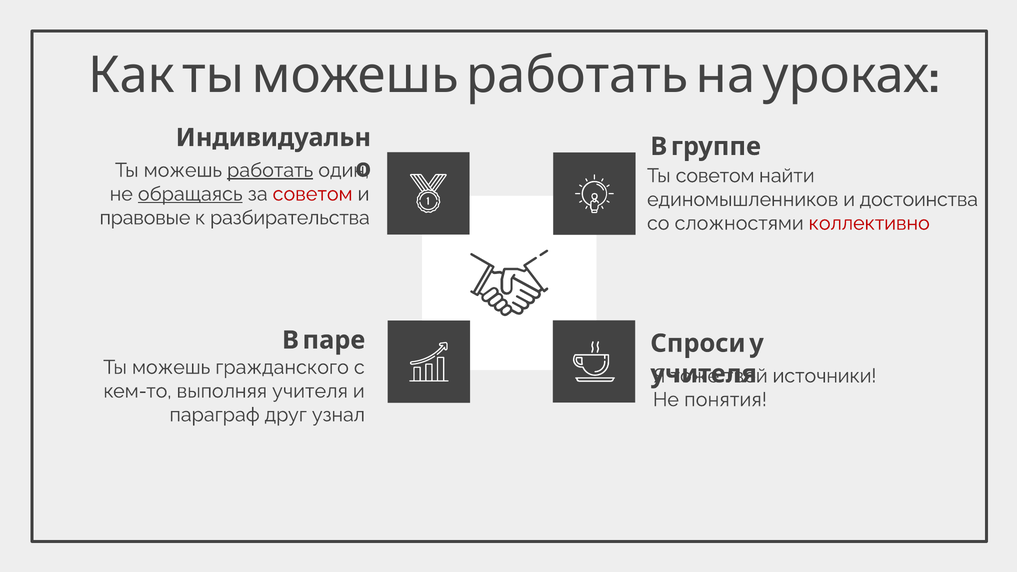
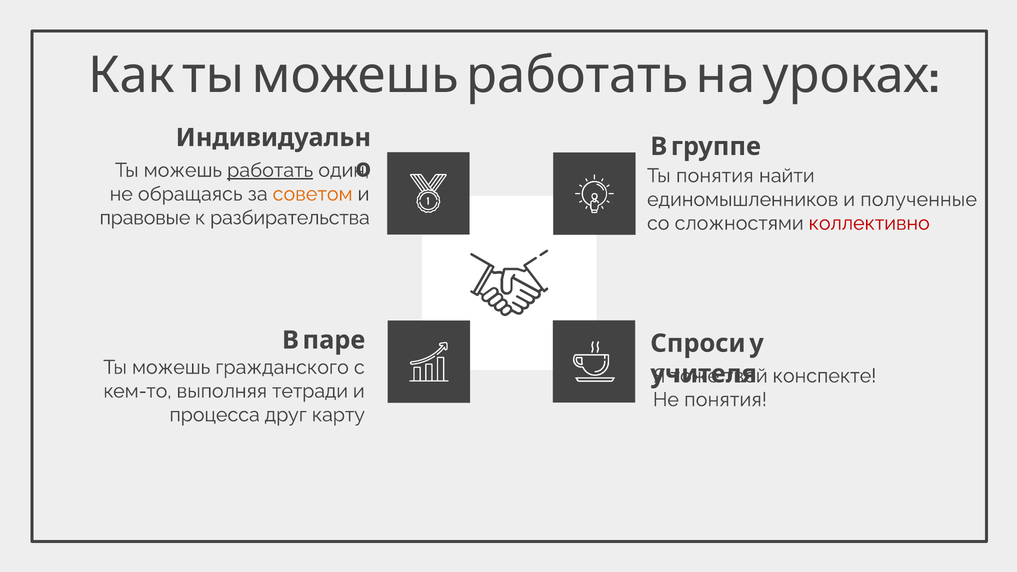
Ты советом: советом -> понятия
обращаясь underline: present -> none
советом at (313, 194) colour: red -> orange
достоинства: достоинства -> полученные
источники: источники -> конспекте
выполняя учителя: учителя -> тетради
параграф: параграф -> процесса
узнал: узнал -> карту
